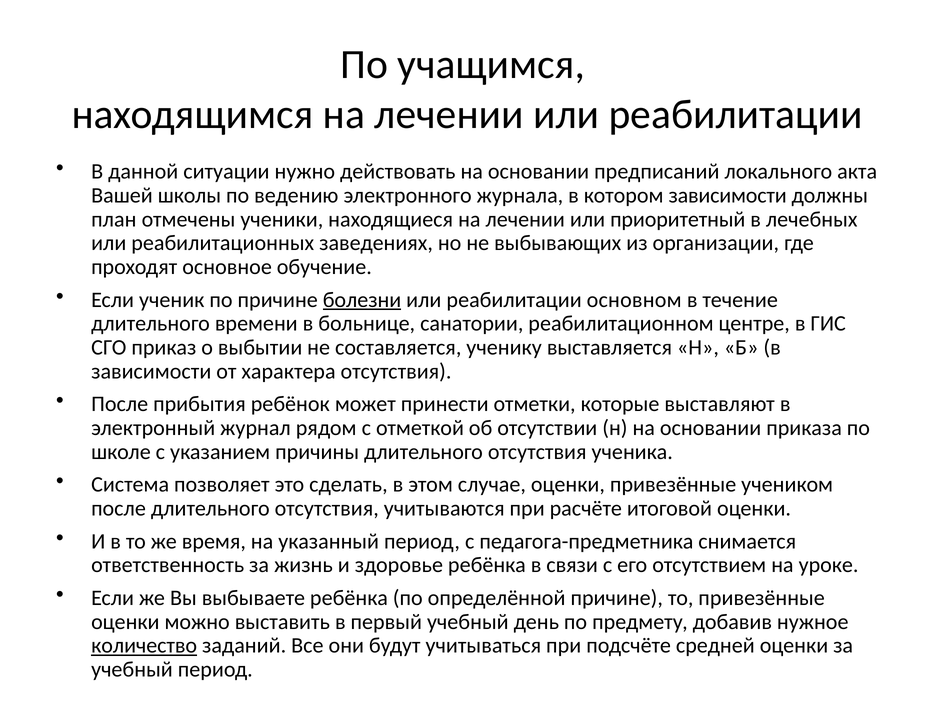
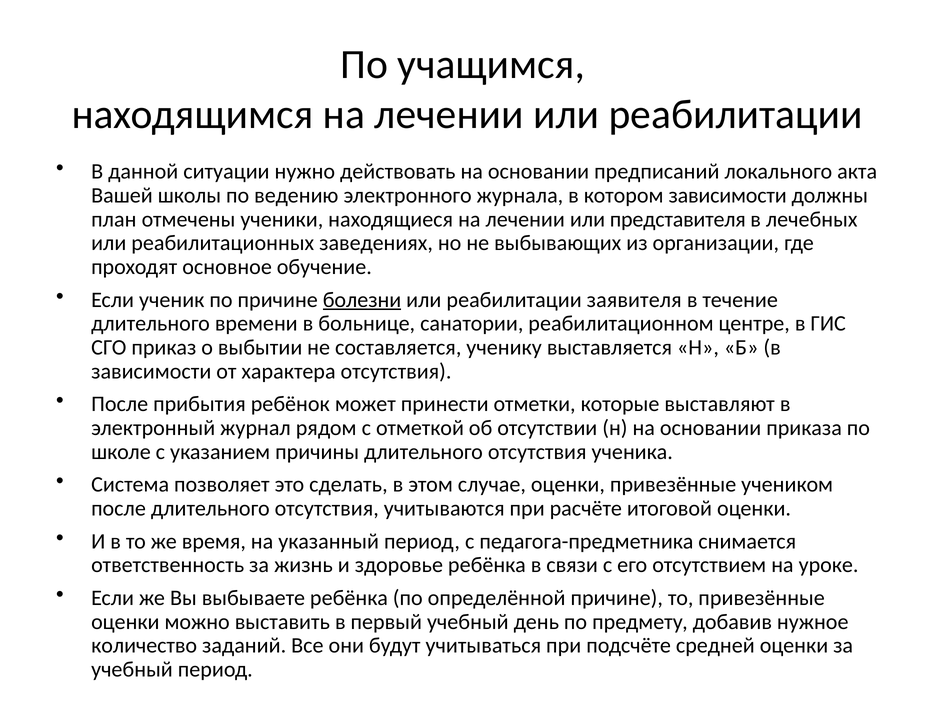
приоритетный: приоритетный -> представителя
основном: основном -> заявителя
количество underline: present -> none
